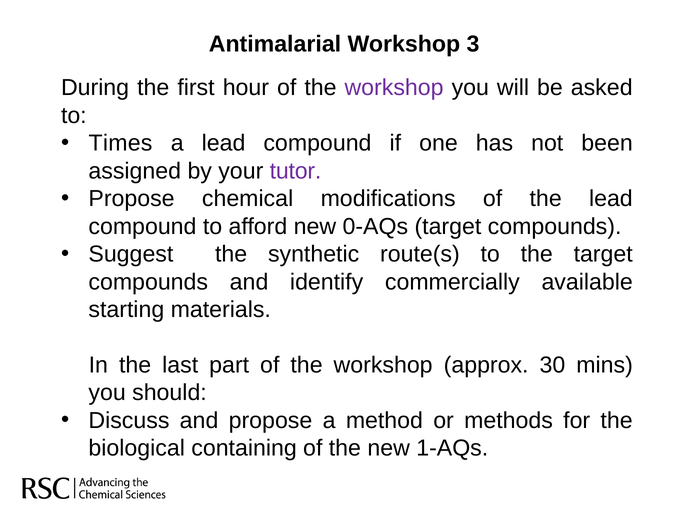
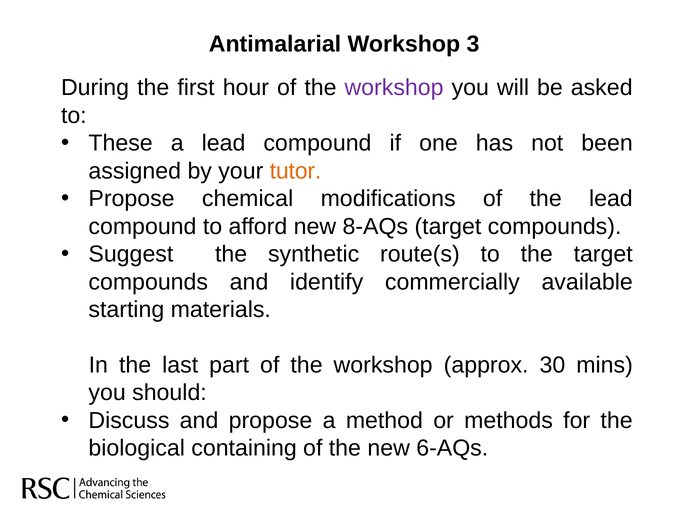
Times: Times -> These
tutor colour: purple -> orange
0-AQs: 0-AQs -> 8-AQs
1-AQs: 1-AQs -> 6-AQs
